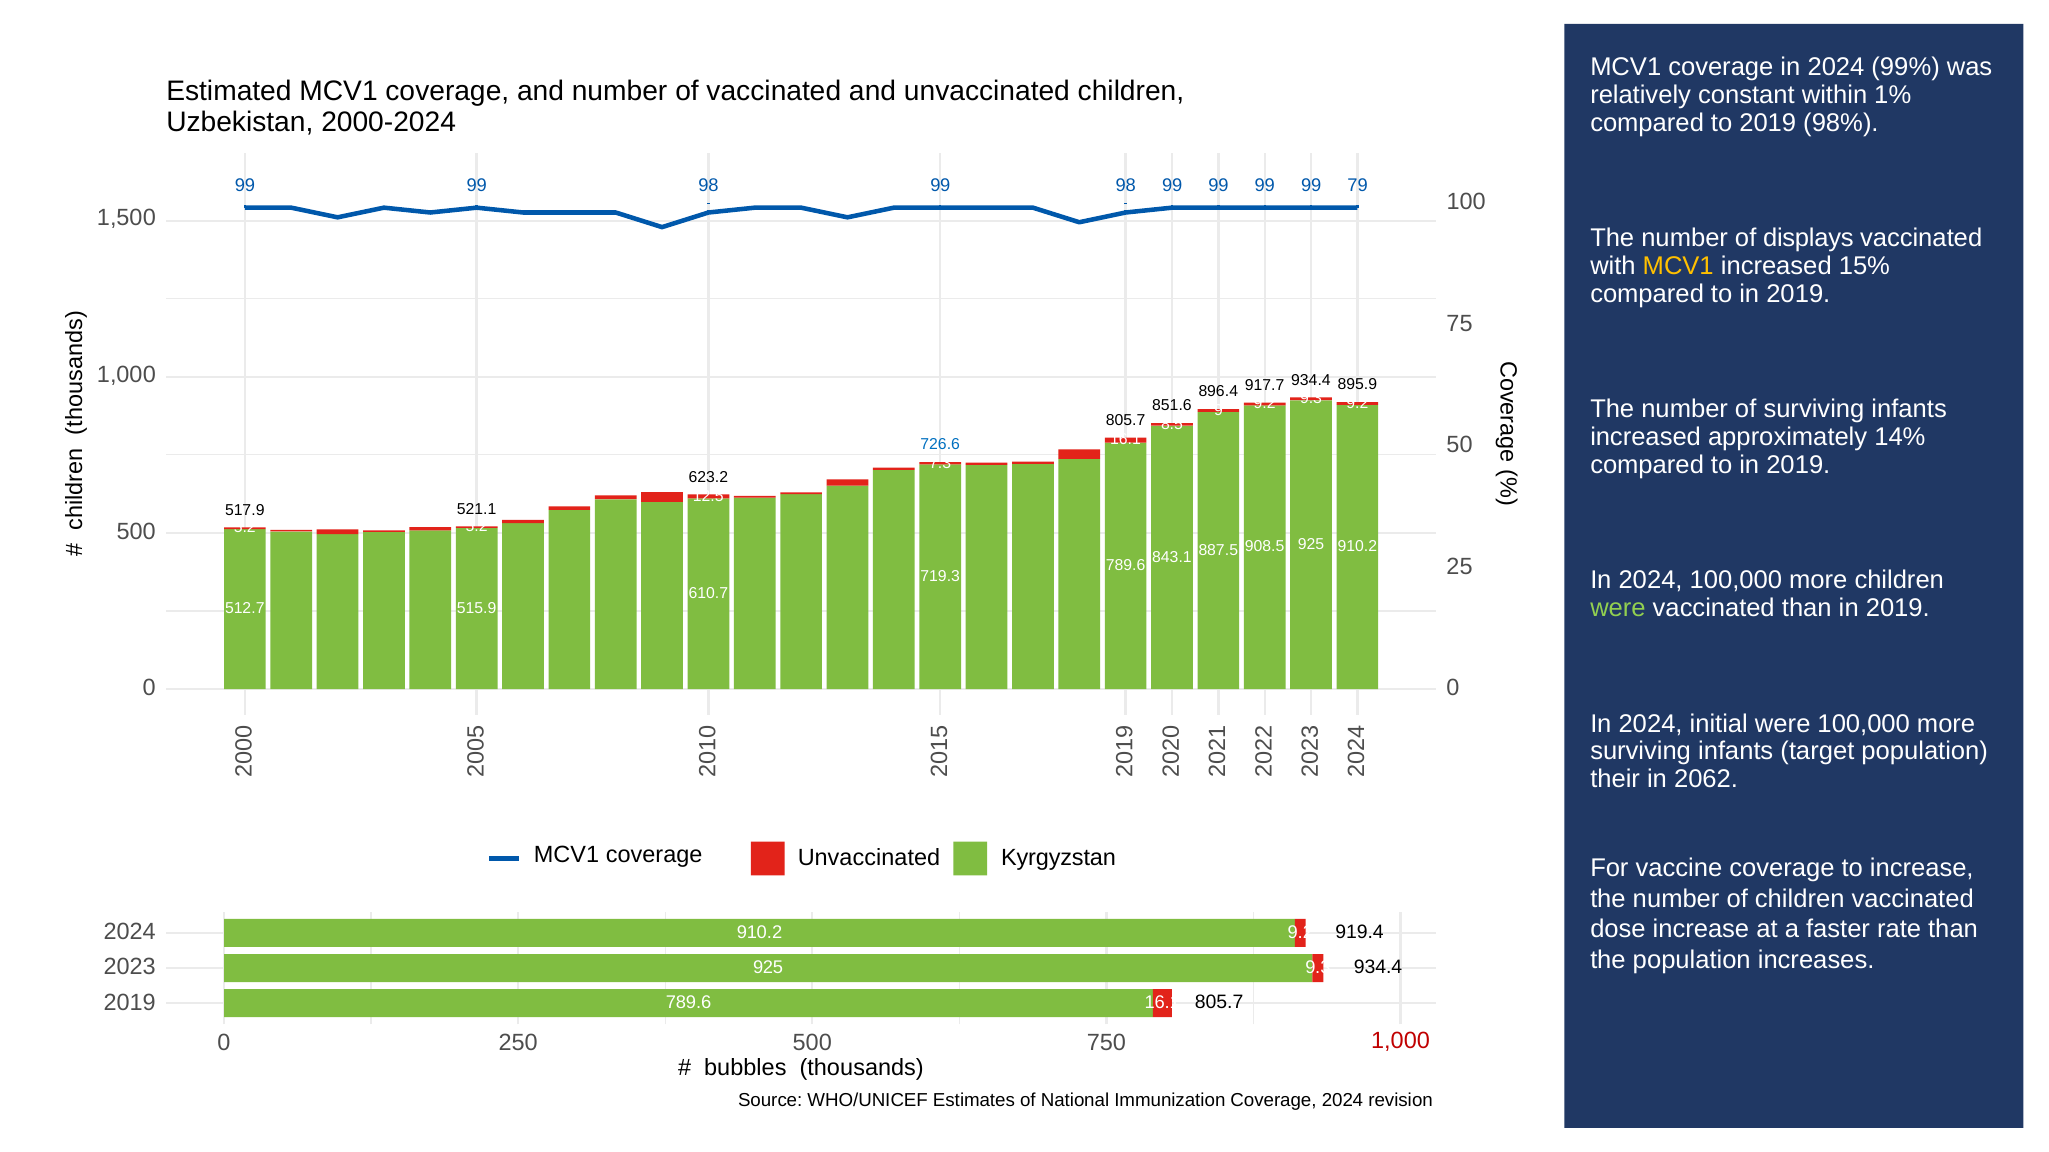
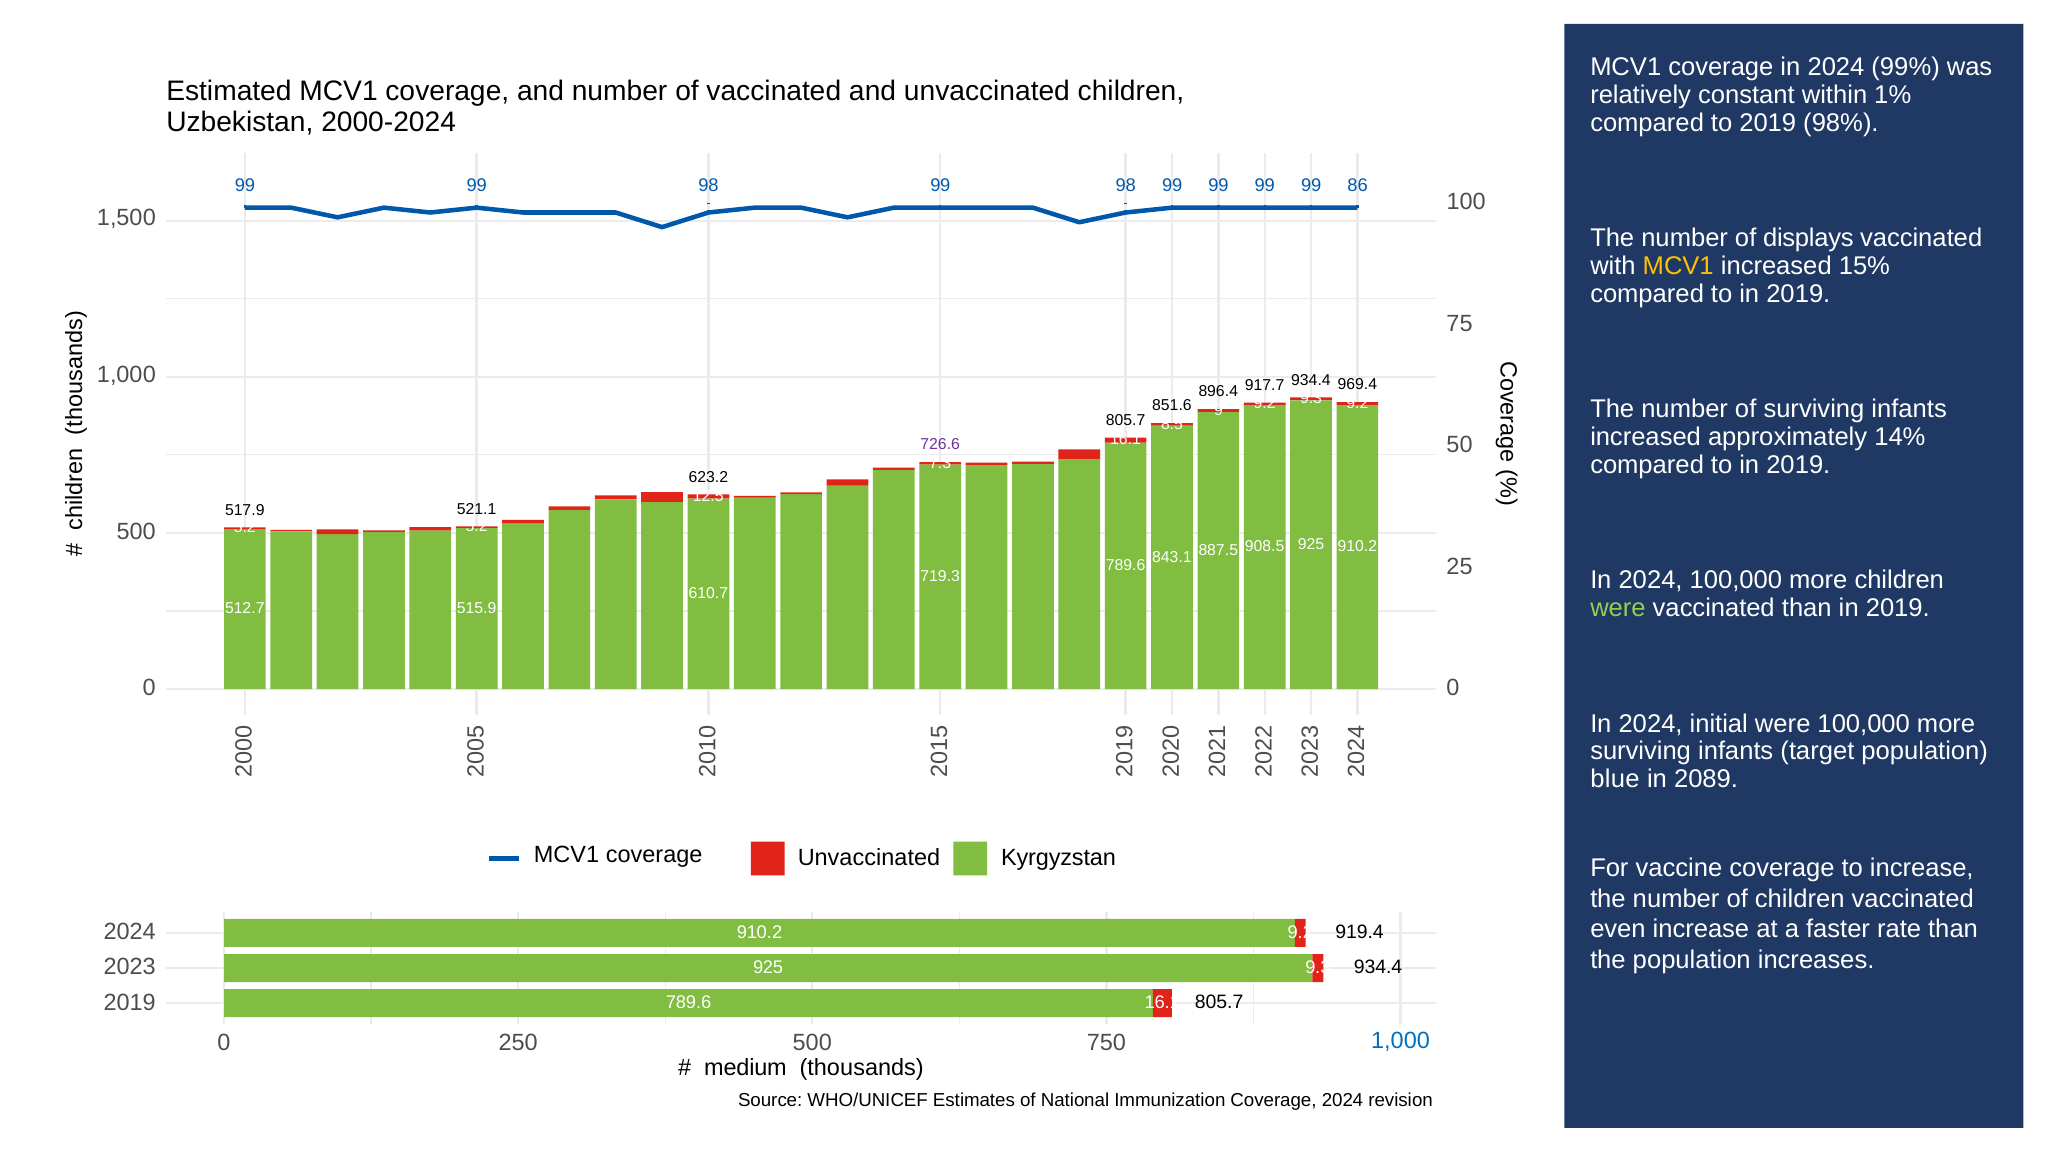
79: 79 -> 86
895.9: 895.9 -> 969.4
726.6 colour: blue -> purple
their: their -> blue
2062: 2062 -> 2089
dose: dose -> even
1,000 at (1400, 1041) colour: red -> blue
bubbles: bubbles -> medium
